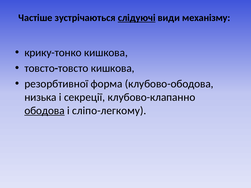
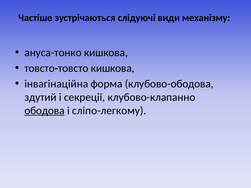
слідуючі underline: present -> none
крику-тонко: крику-тонко -> ануса-тонко
резорбтивної: резорбтивної -> інвагінаційна
низька: низька -> здутий
